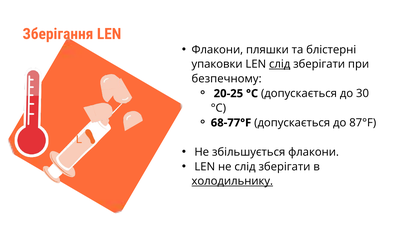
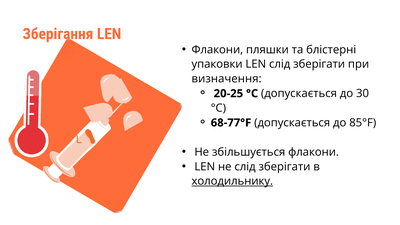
слід at (280, 64) underline: present -> none
безпечному: безпечному -> визначення
87°F: 87°F -> 85°F
